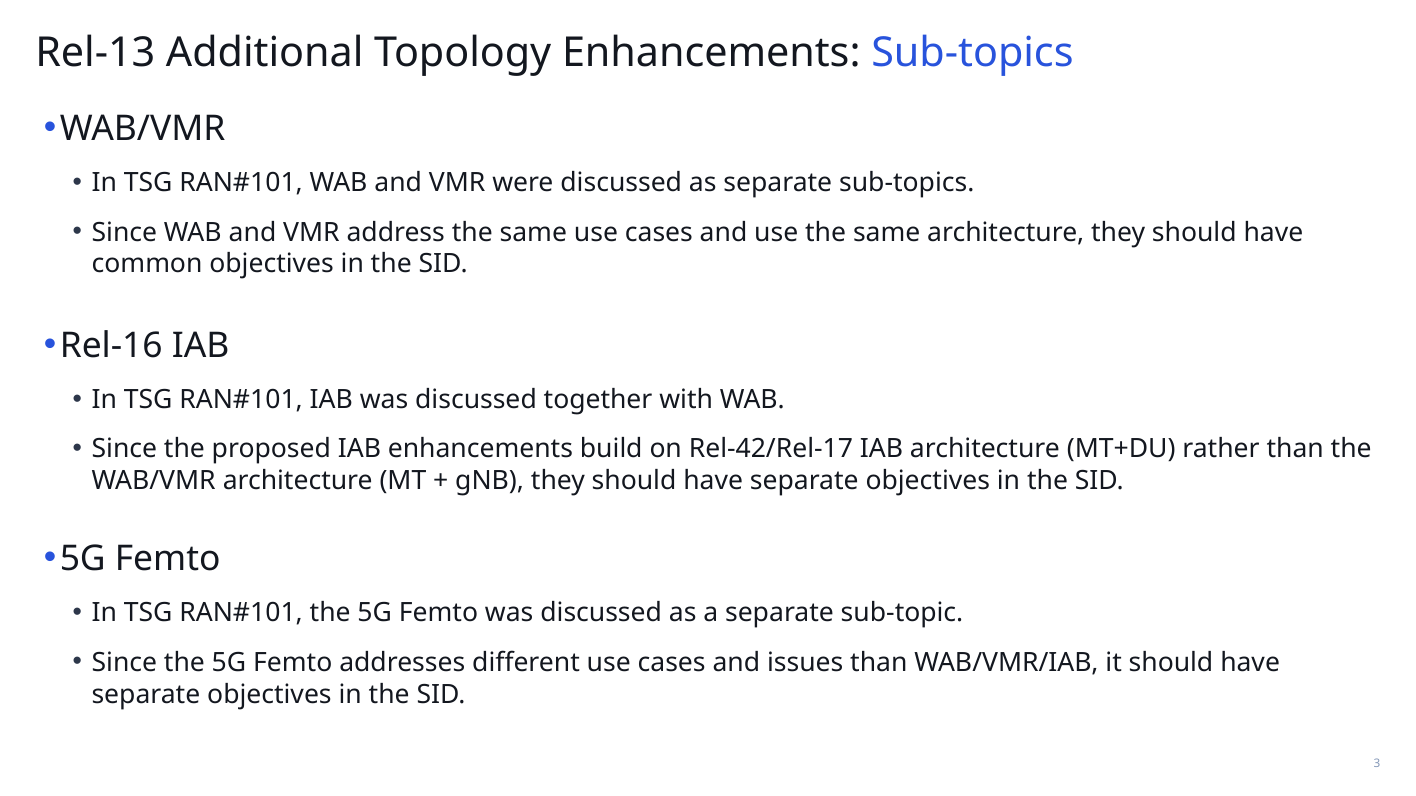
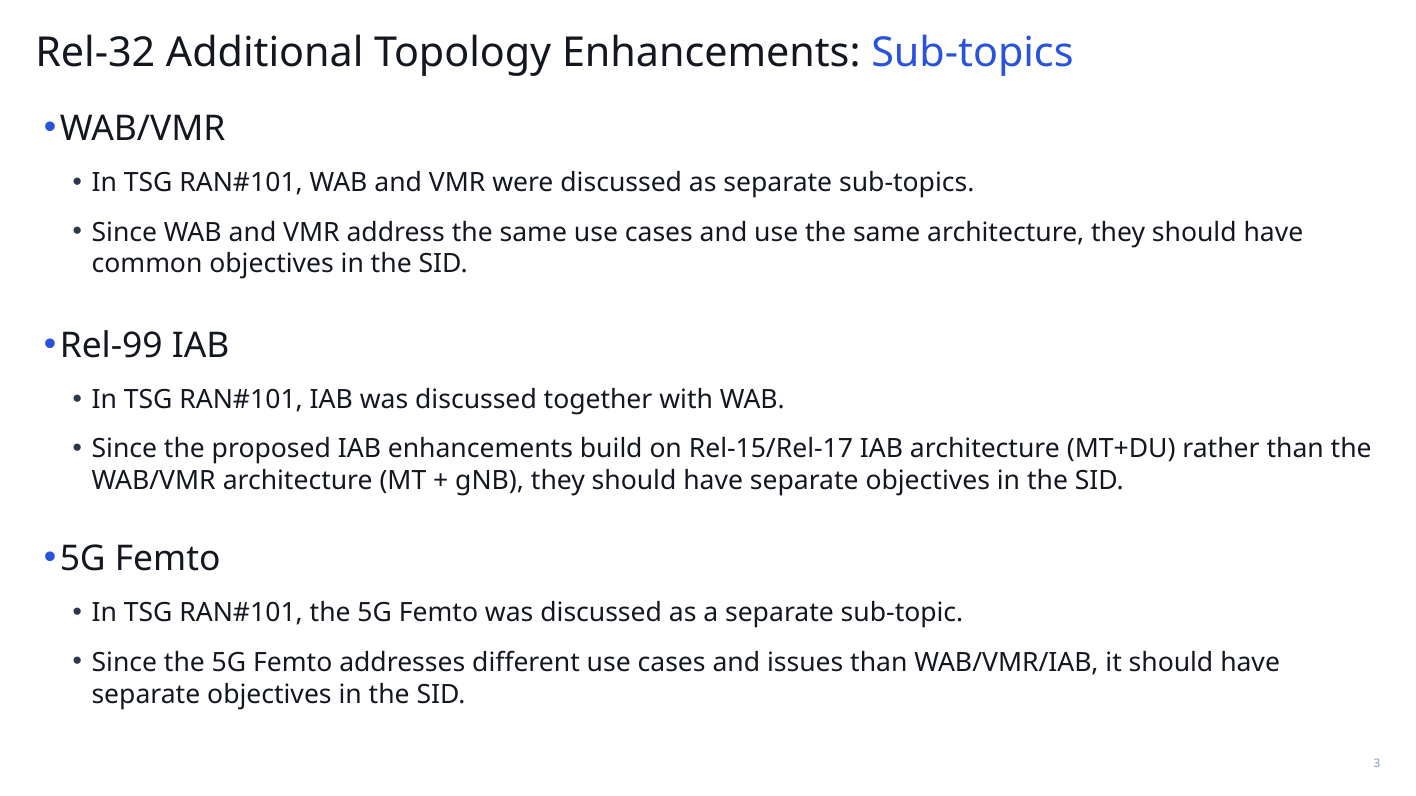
Rel-13: Rel-13 -> Rel-32
Rel-16: Rel-16 -> Rel-99
Rel-42/Rel-17: Rel-42/Rel-17 -> Rel-15/Rel-17
